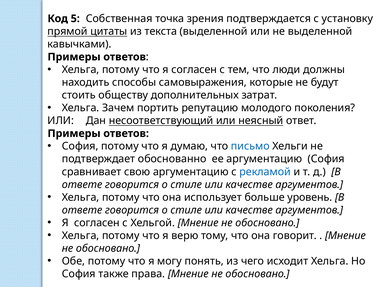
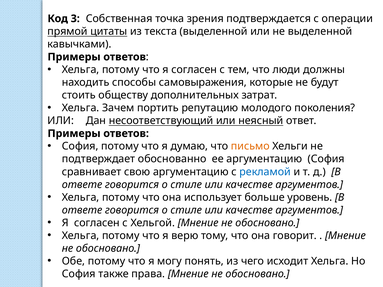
5: 5 -> 3
установку: установку -> операции
письмо colour: blue -> orange
